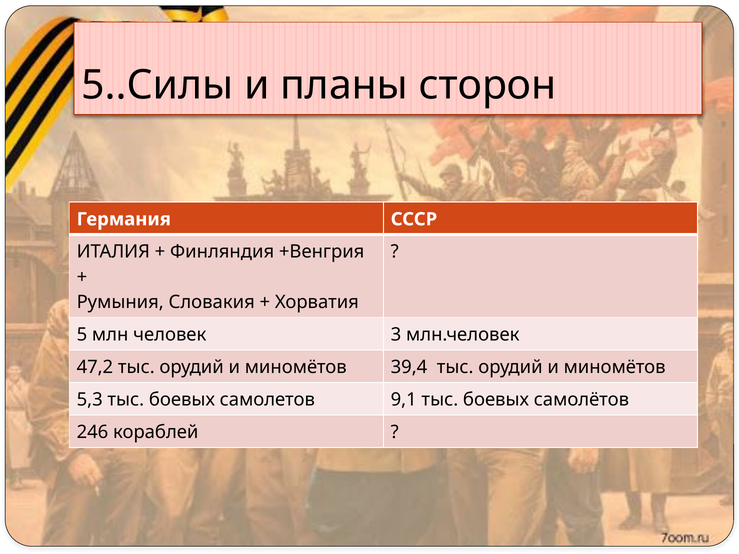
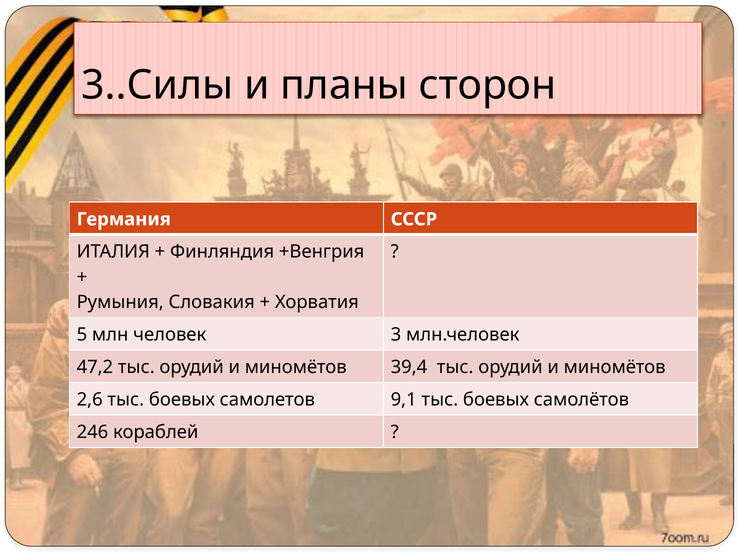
5..Силы: 5..Силы -> 3..Силы
5,3: 5,3 -> 2,6
